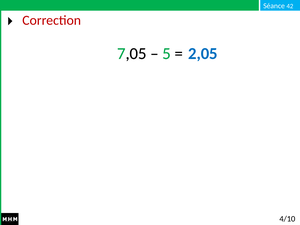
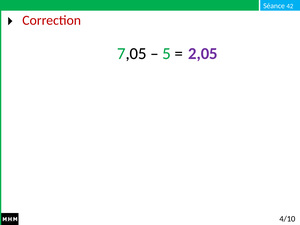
2,05 colour: blue -> purple
